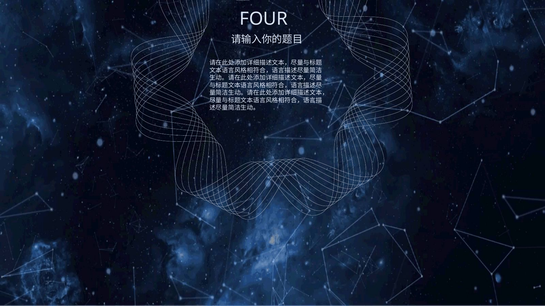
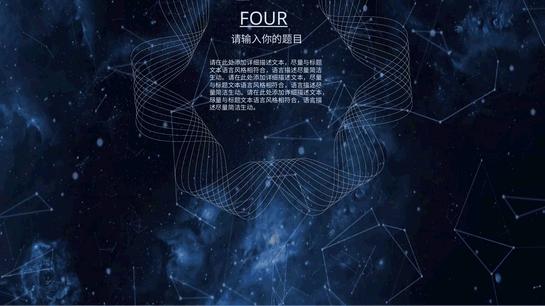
FOUR underline: none -> present
